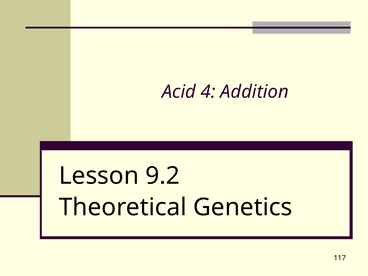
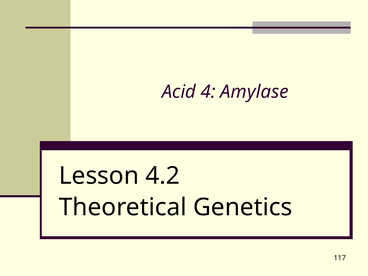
Addition: Addition -> Amylase
9.2: 9.2 -> 4.2
